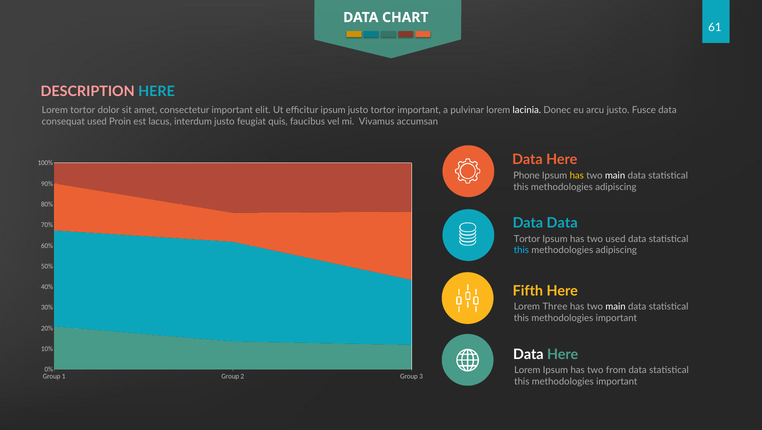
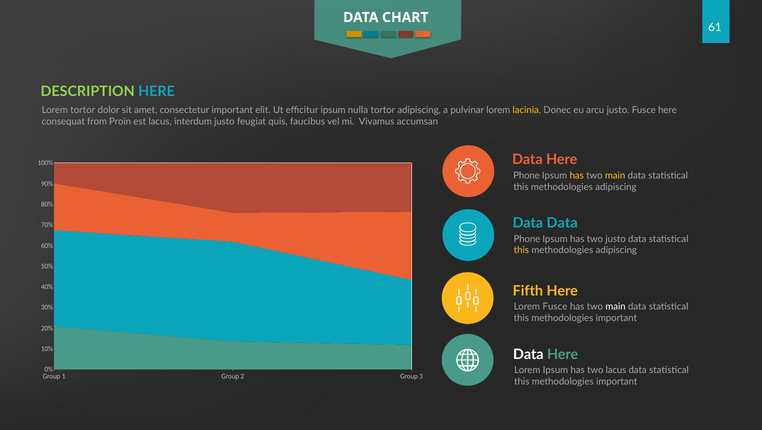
DESCRIPTION colour: pink -> light green
ipsum justo: justo -> nulla
tortor important: important -> adipiscing
lacinia colour: white -> yellow
Fusce data: data -> here
consequat used: used -> from
main at (615, 175) colour: white -> yellow
Tortor at (527, 239): Tortor -> Phone
two used: used -> justo
this at (521, 250) colour: light blue -> yellow
Lorem Three: Three -> Fusce
two from: from -> lacus
